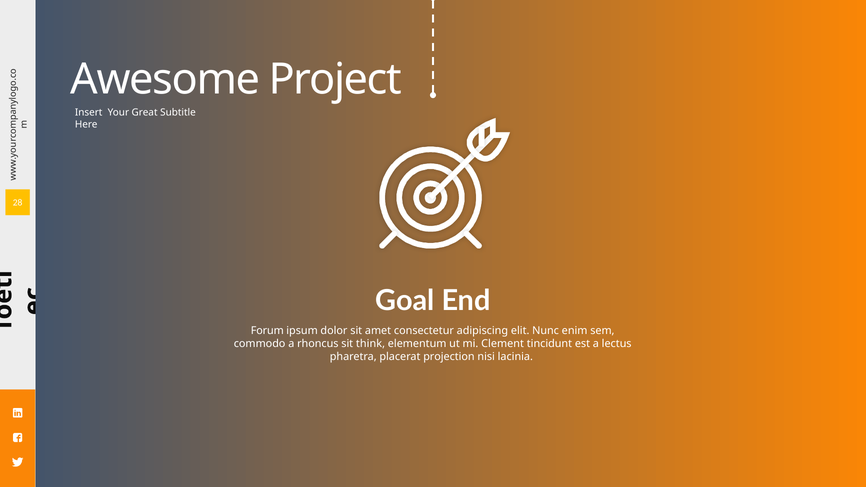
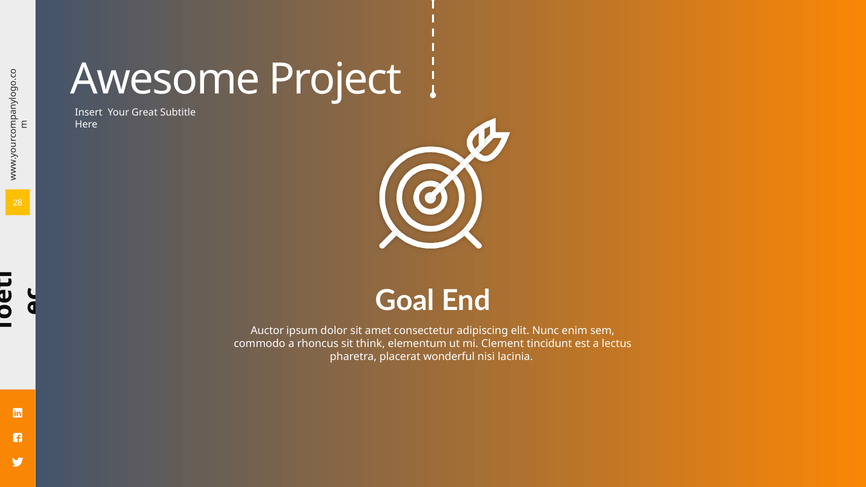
Forum: Forum -> Auctor
projection: projection -> wonderful
